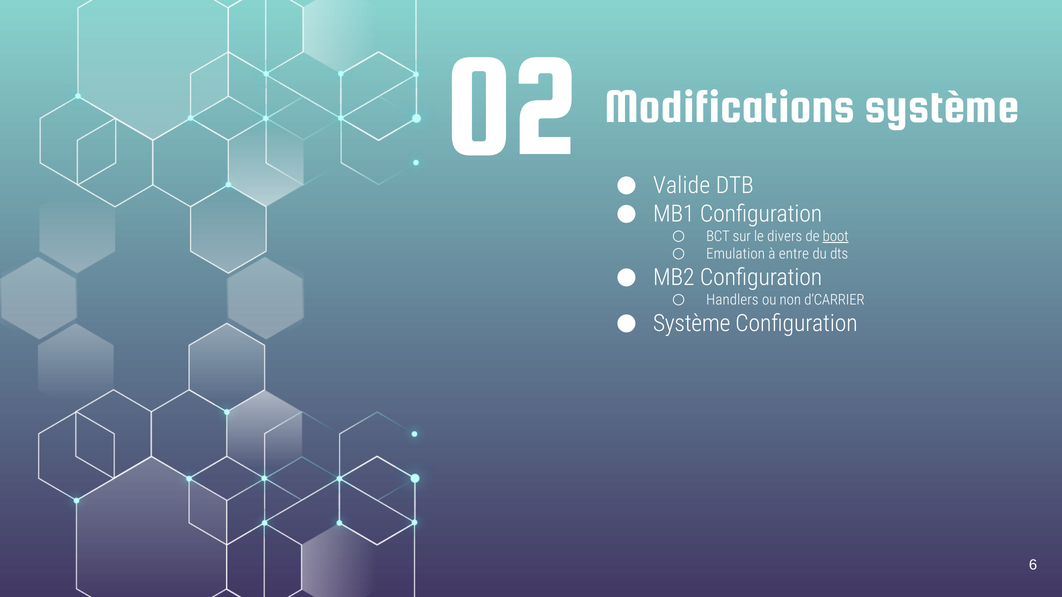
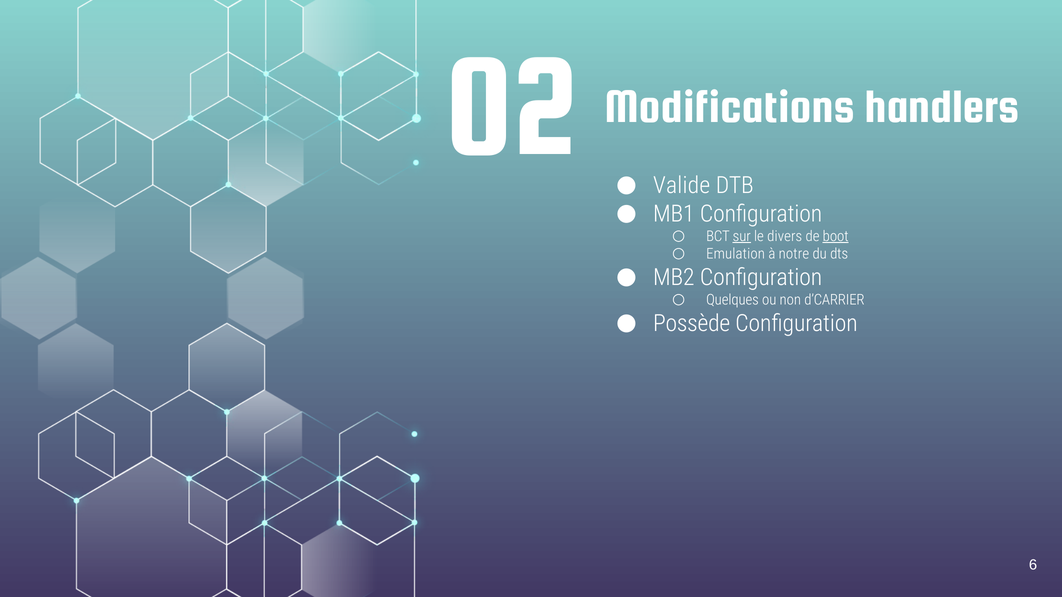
Modifications système: système -> handlers
sur underline: none -> present
entre: entre -> notre
Handlers: Handlers -> Quelques
Système at (692, 324): Système -> Possède
